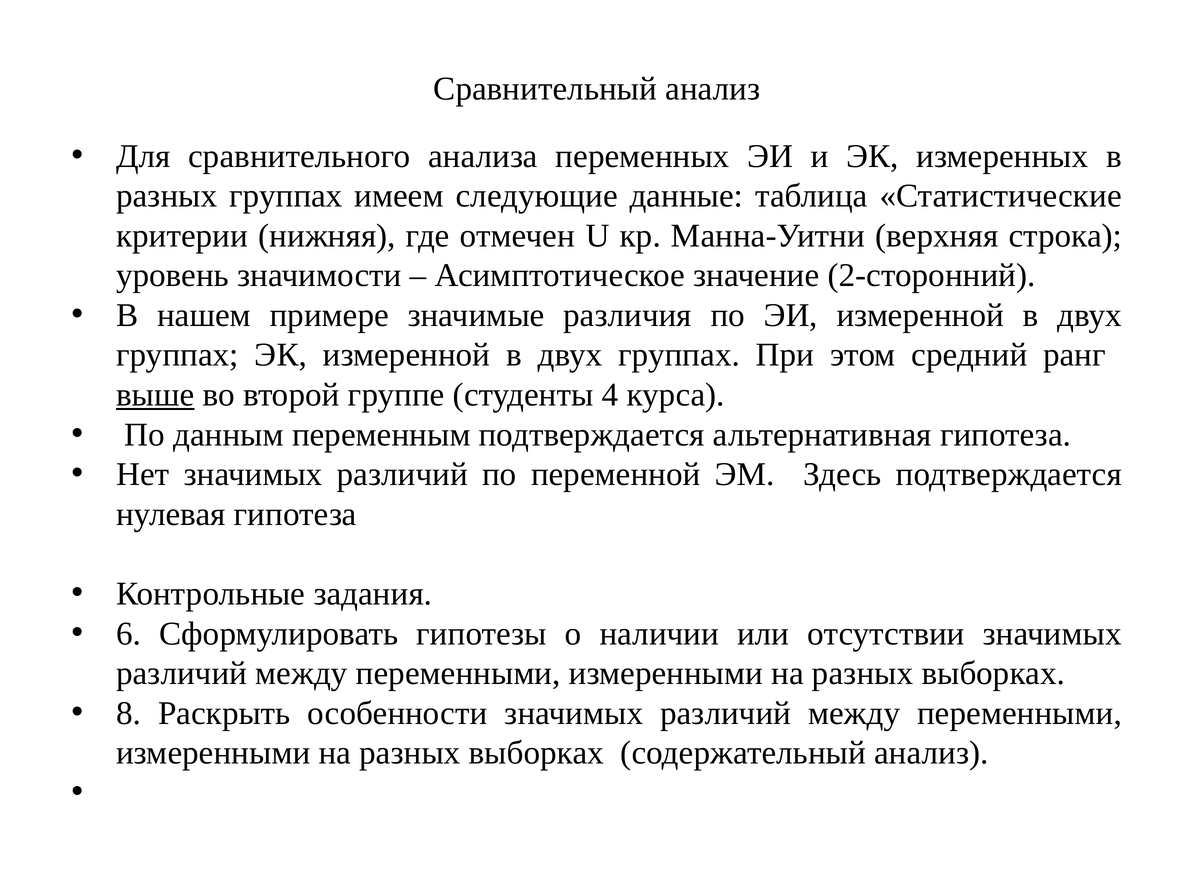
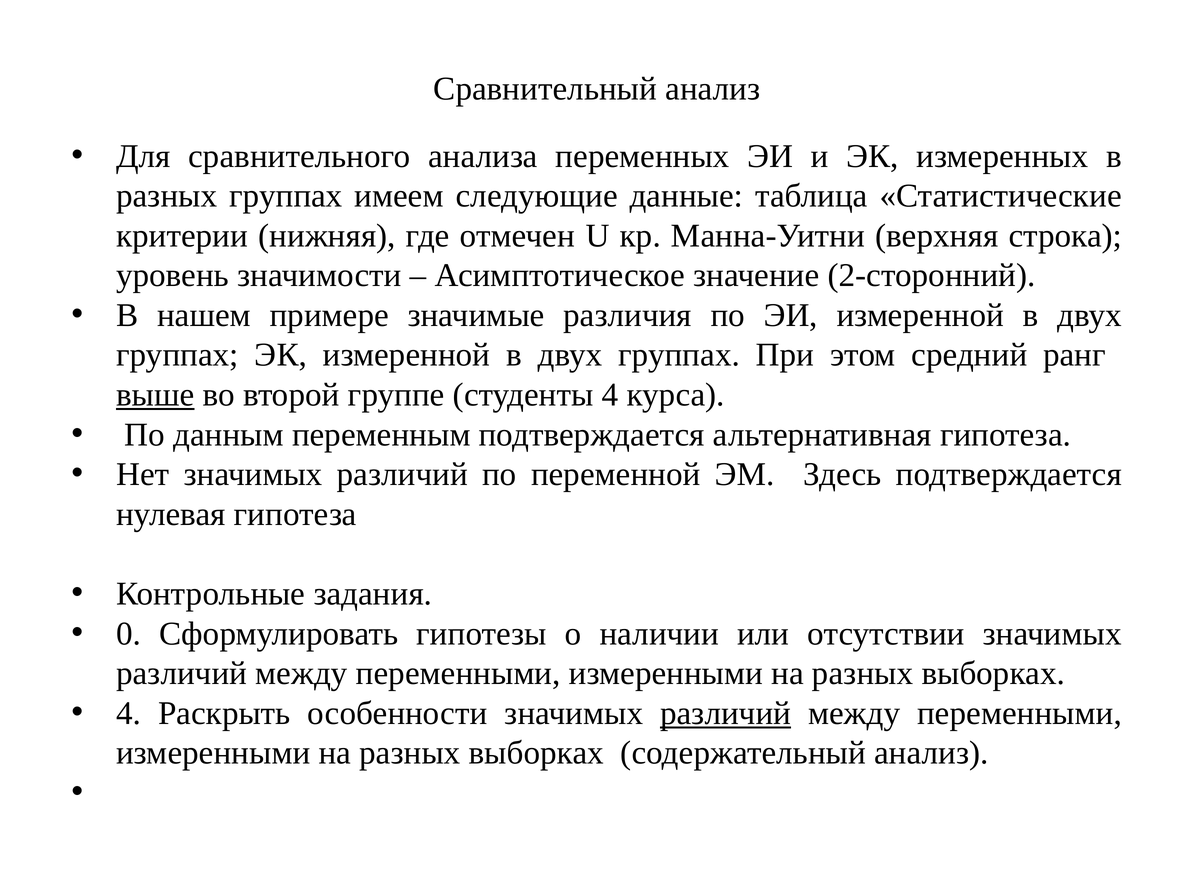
6: 6 -> 0
8 at (129, 714): 8 -> 4
различий at (726, 714) underline: none -> present
